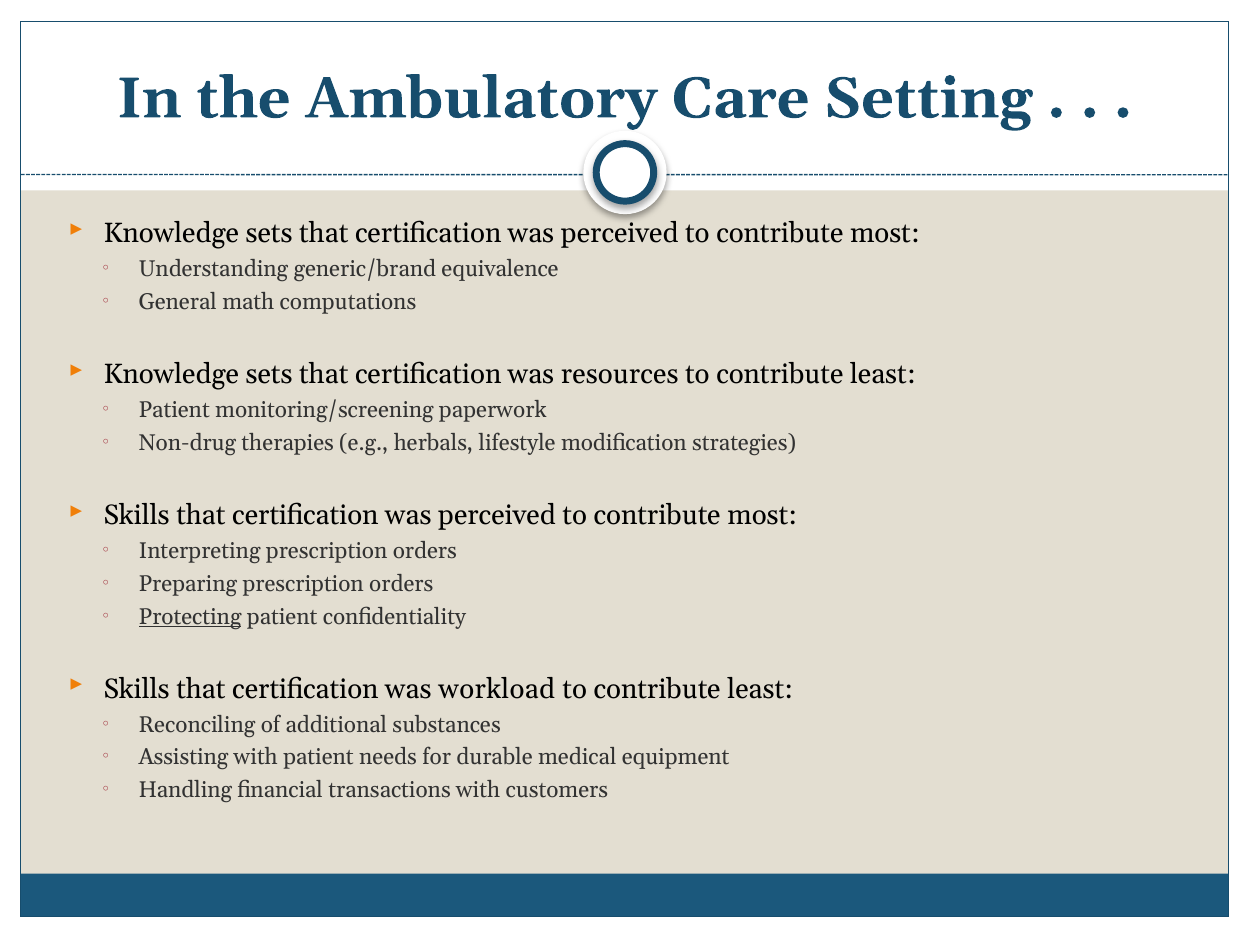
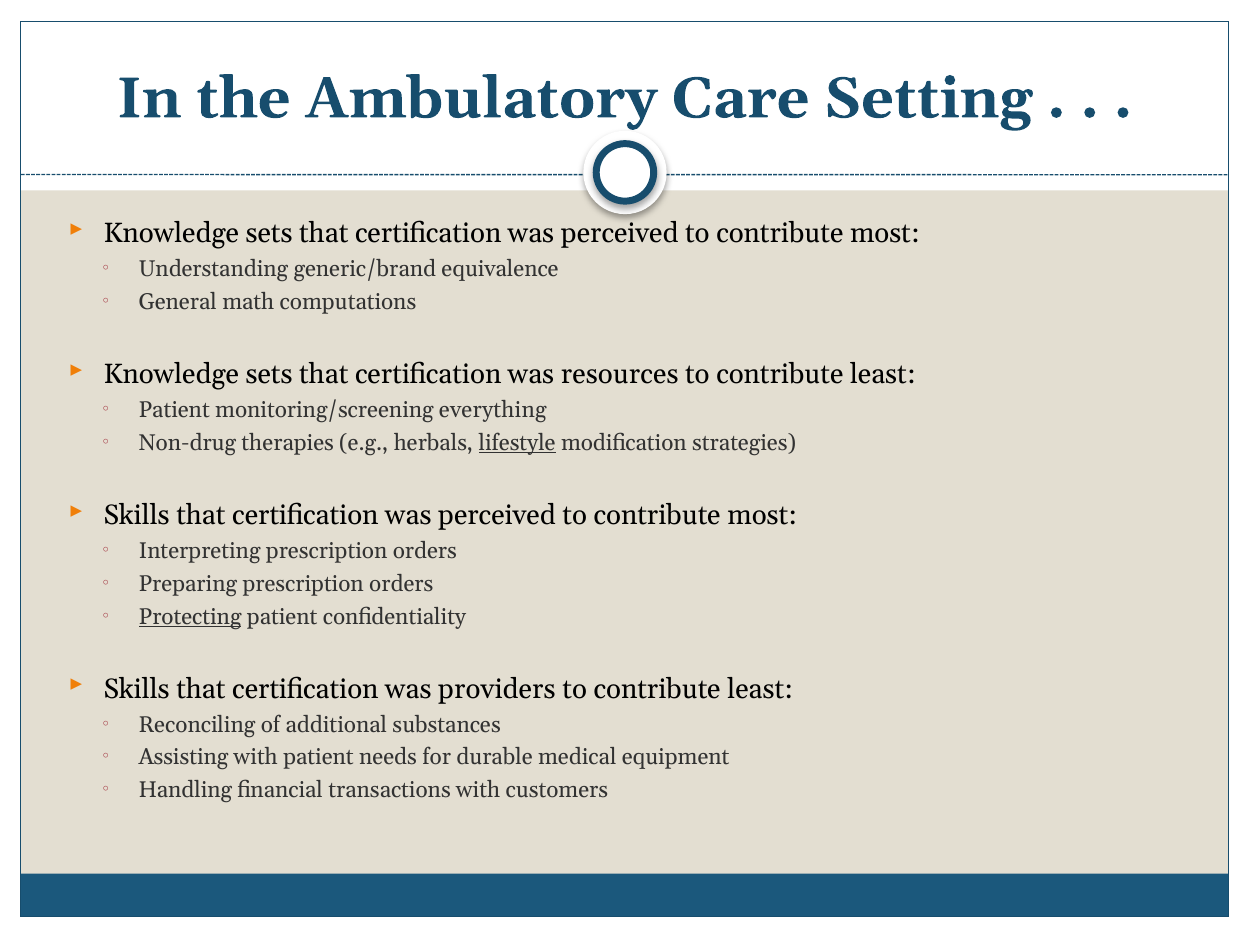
paperwork: paperwork -> everything
lifestyle underline: none -> present
workload: workload -> providers
